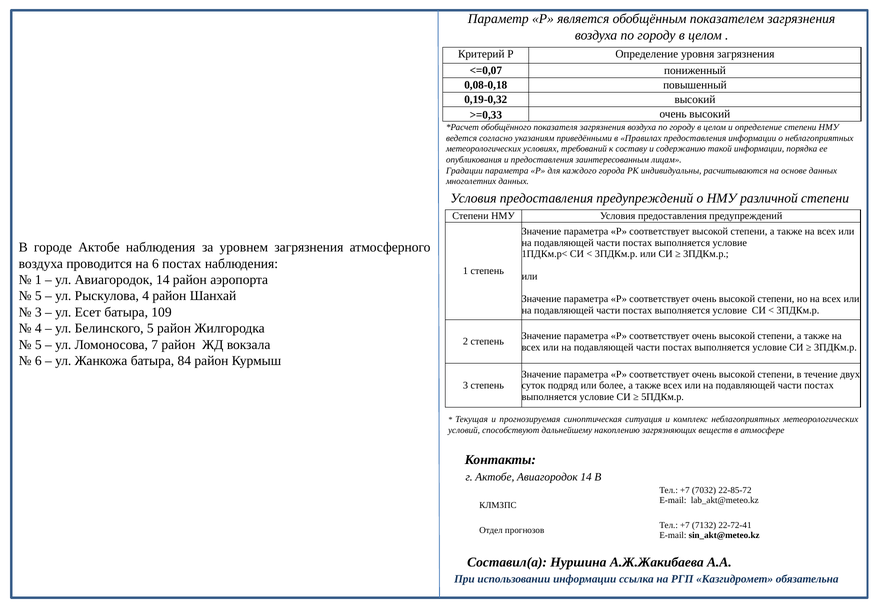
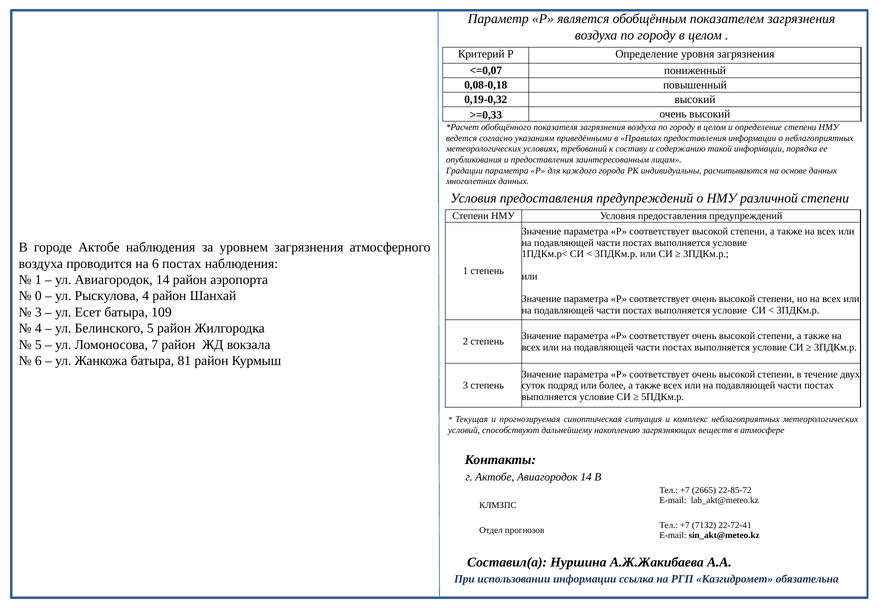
5 at (38, 296): 5 -> 0
84: 84 -> 81
7032: 7032 -> 2665
